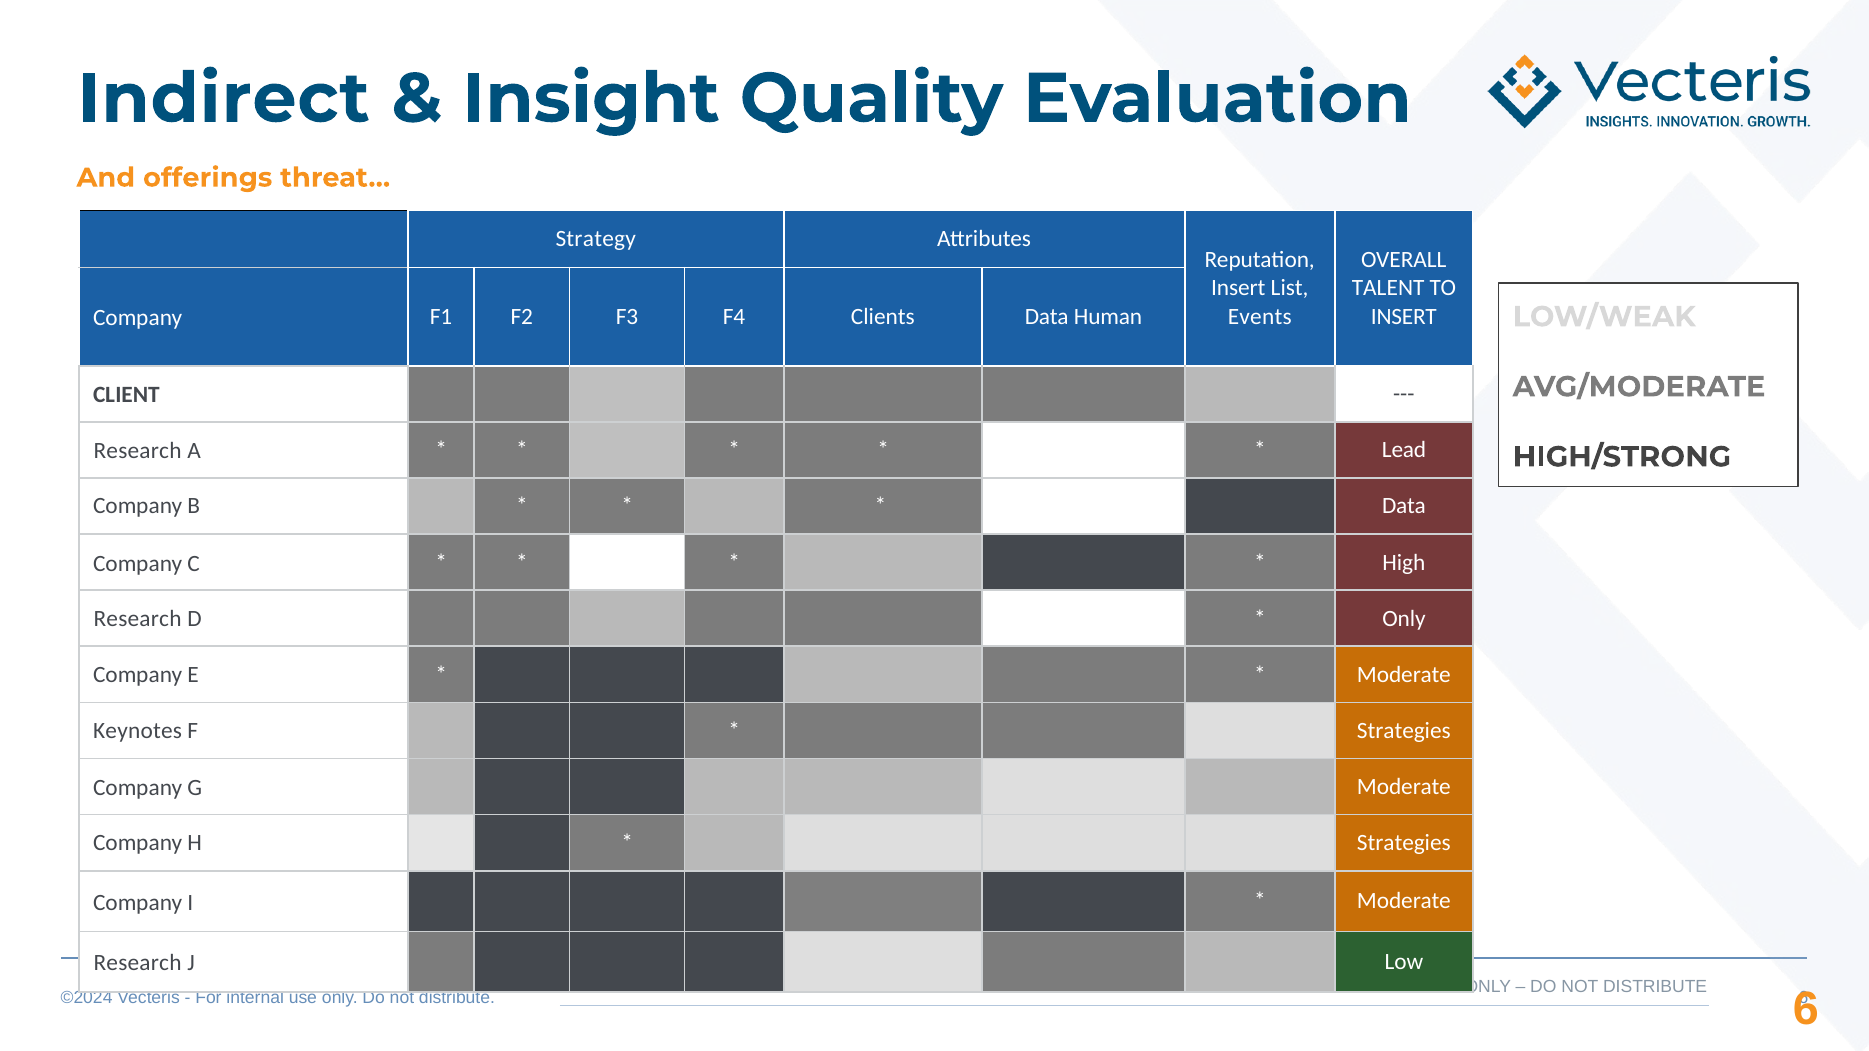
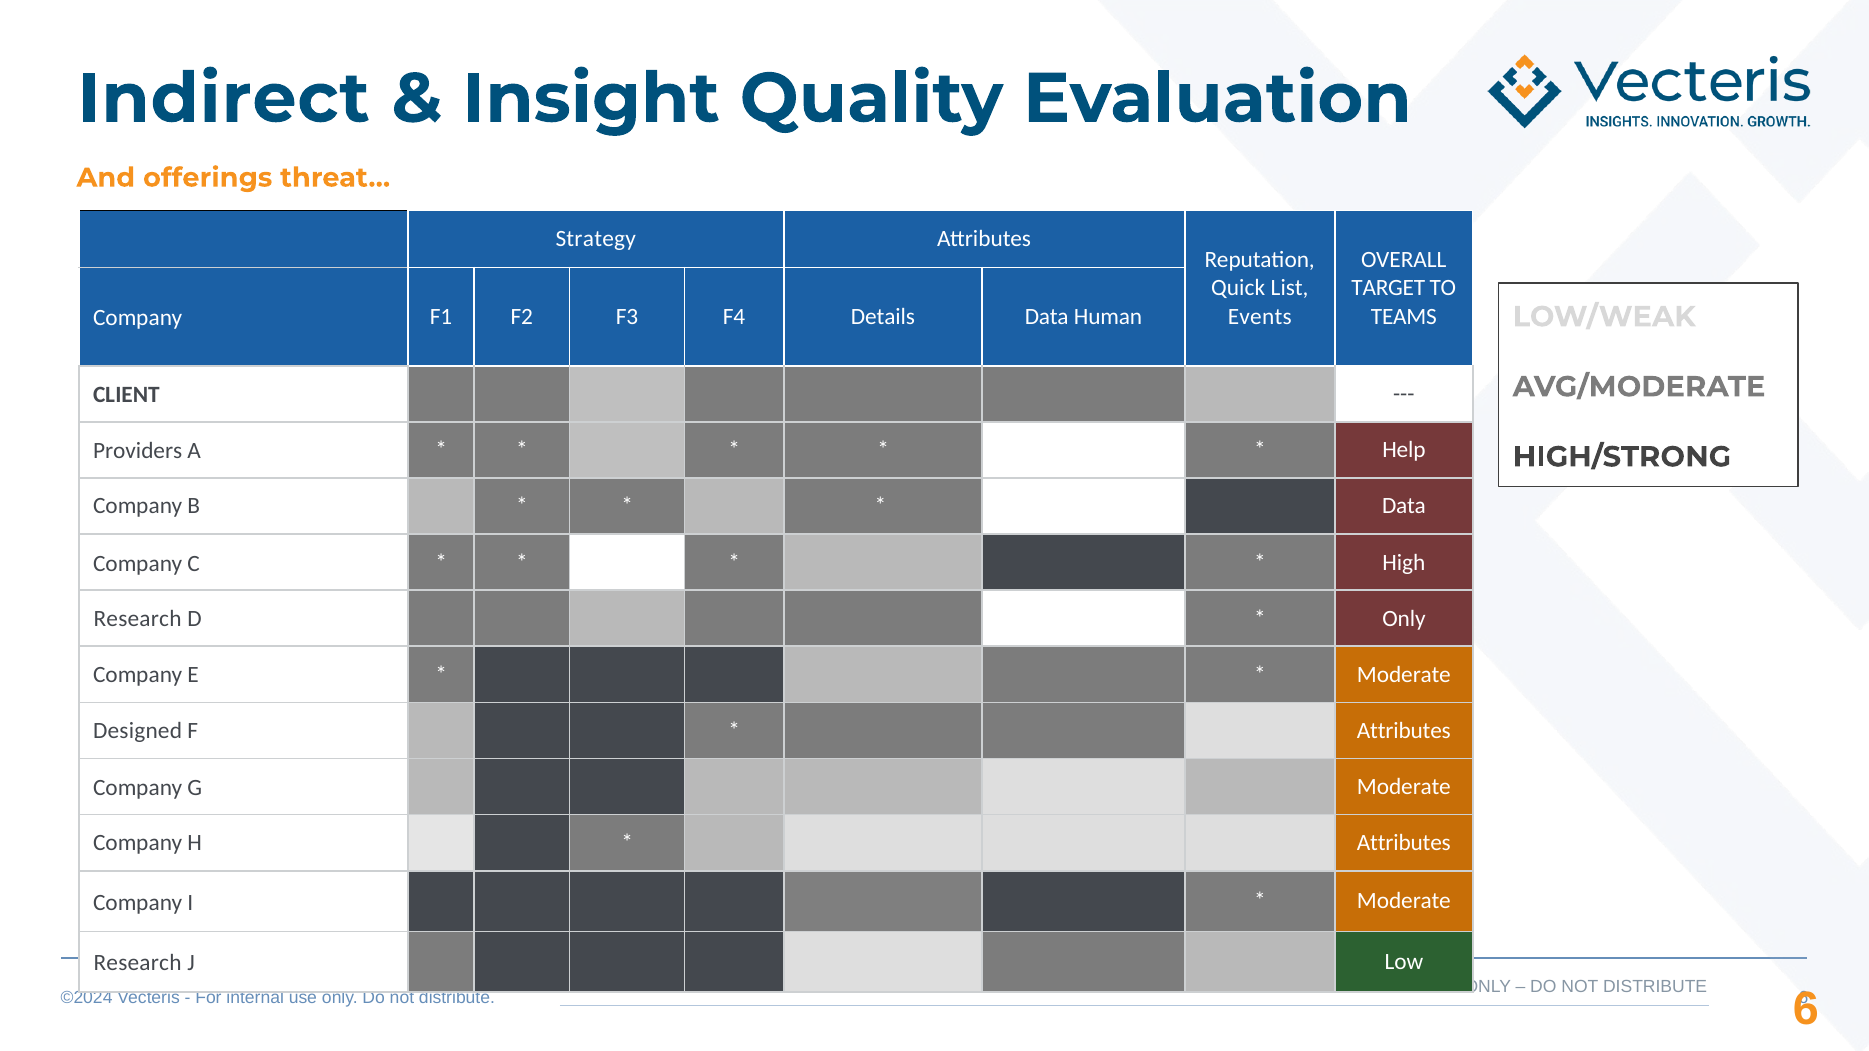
Insert at (1238, 288): Insert -> Quick
TALENT: TALENT -> TARGET
INSERT at (1404, 317): INSERT -> TEAMS
Clients: Clients -> Details
Research at (138, 451): Research -> Providers
Lead: Lead -> Help
Keynotes: Keynotes -> Designed
Strategies at (1404, 731): Strategies -> Attributes
Strategies at (1404, 843): Strategies -> Attributes
